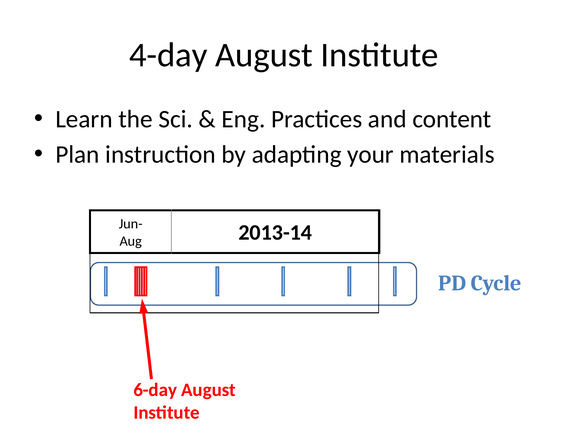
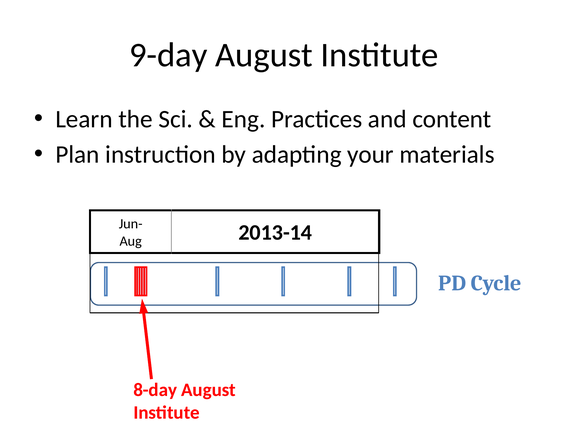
4-day: 4-day -> 9-day
6-day: 6-day -> 8-day
